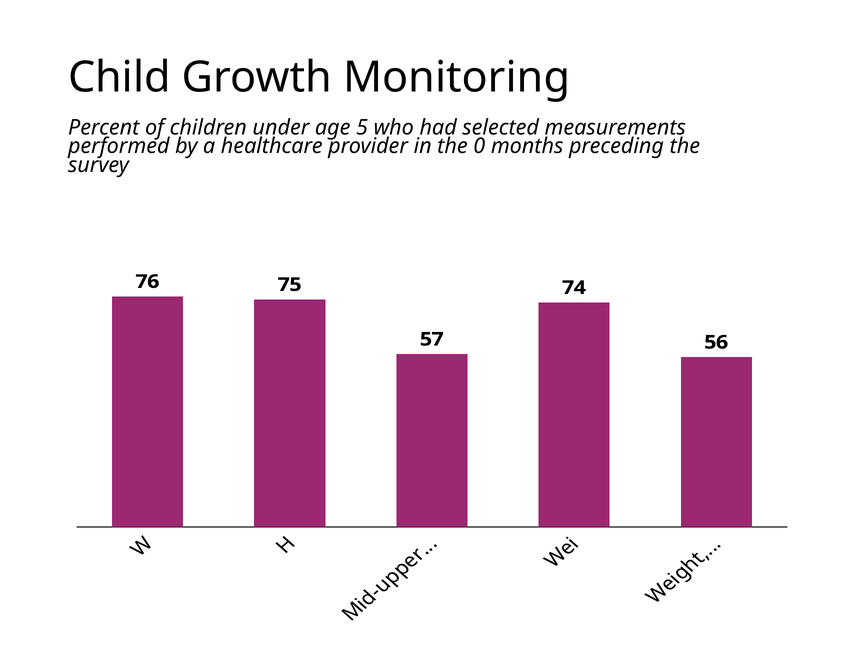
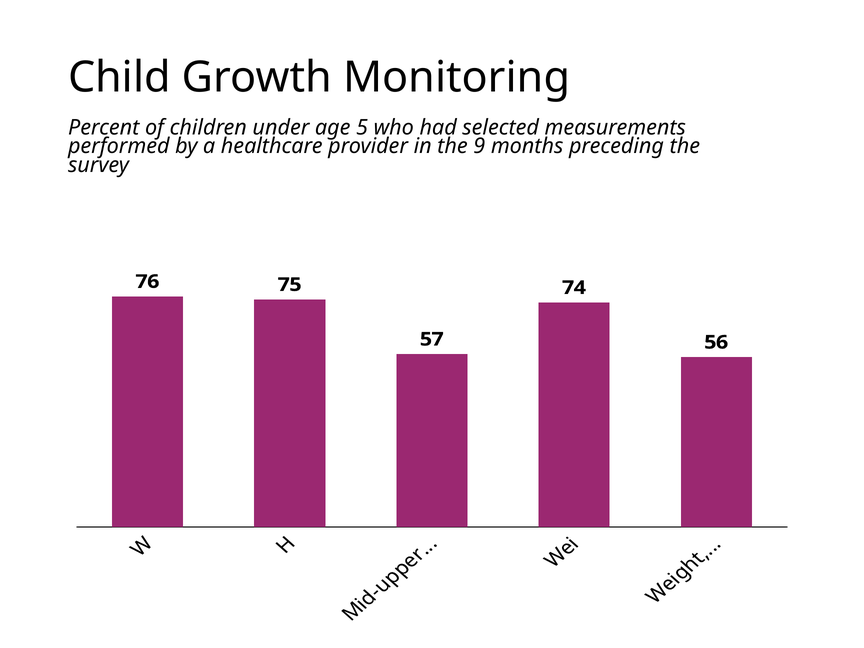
0: 0 -> 9
